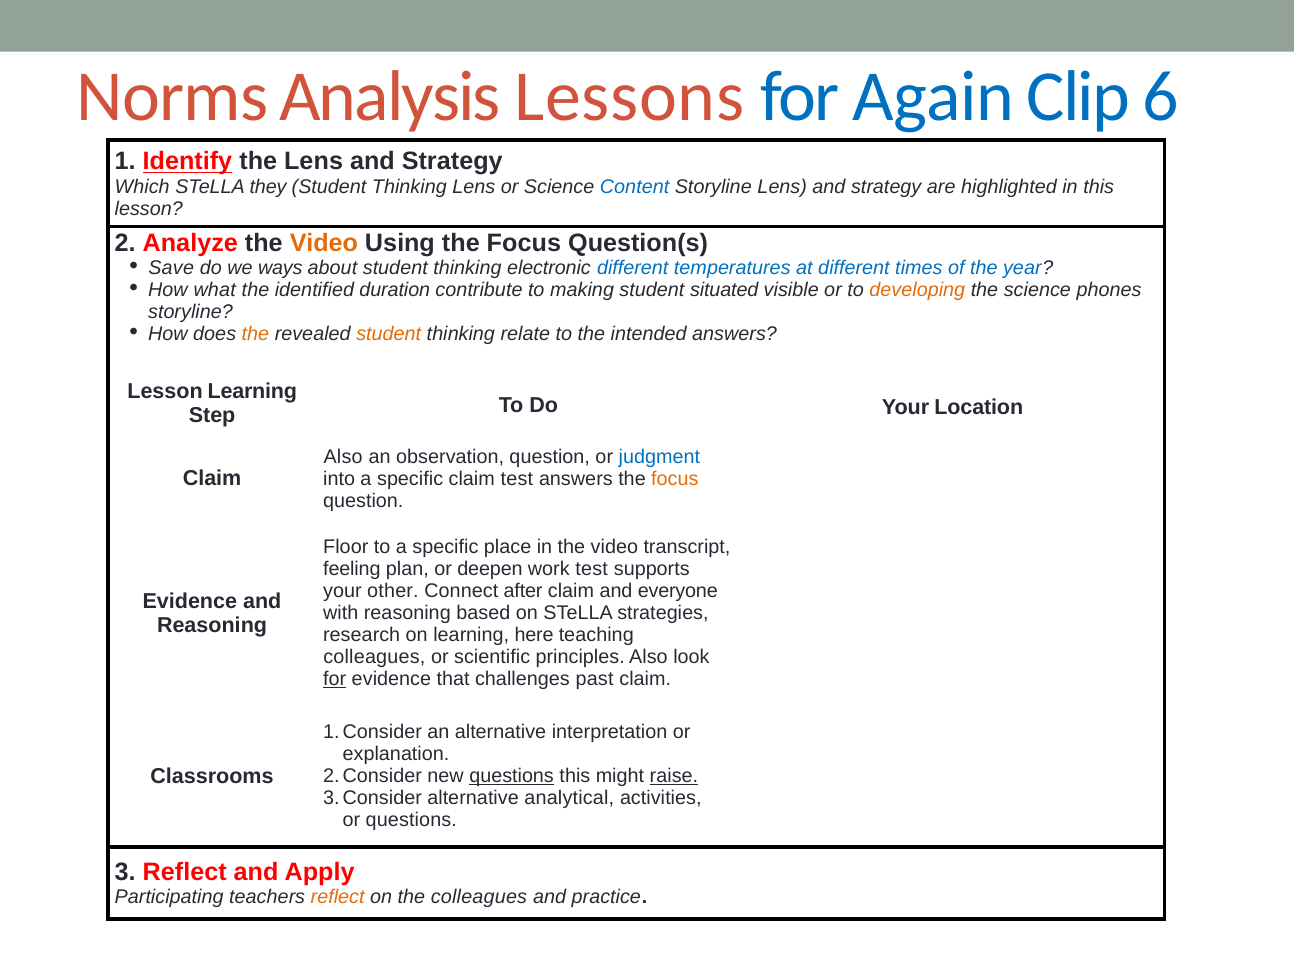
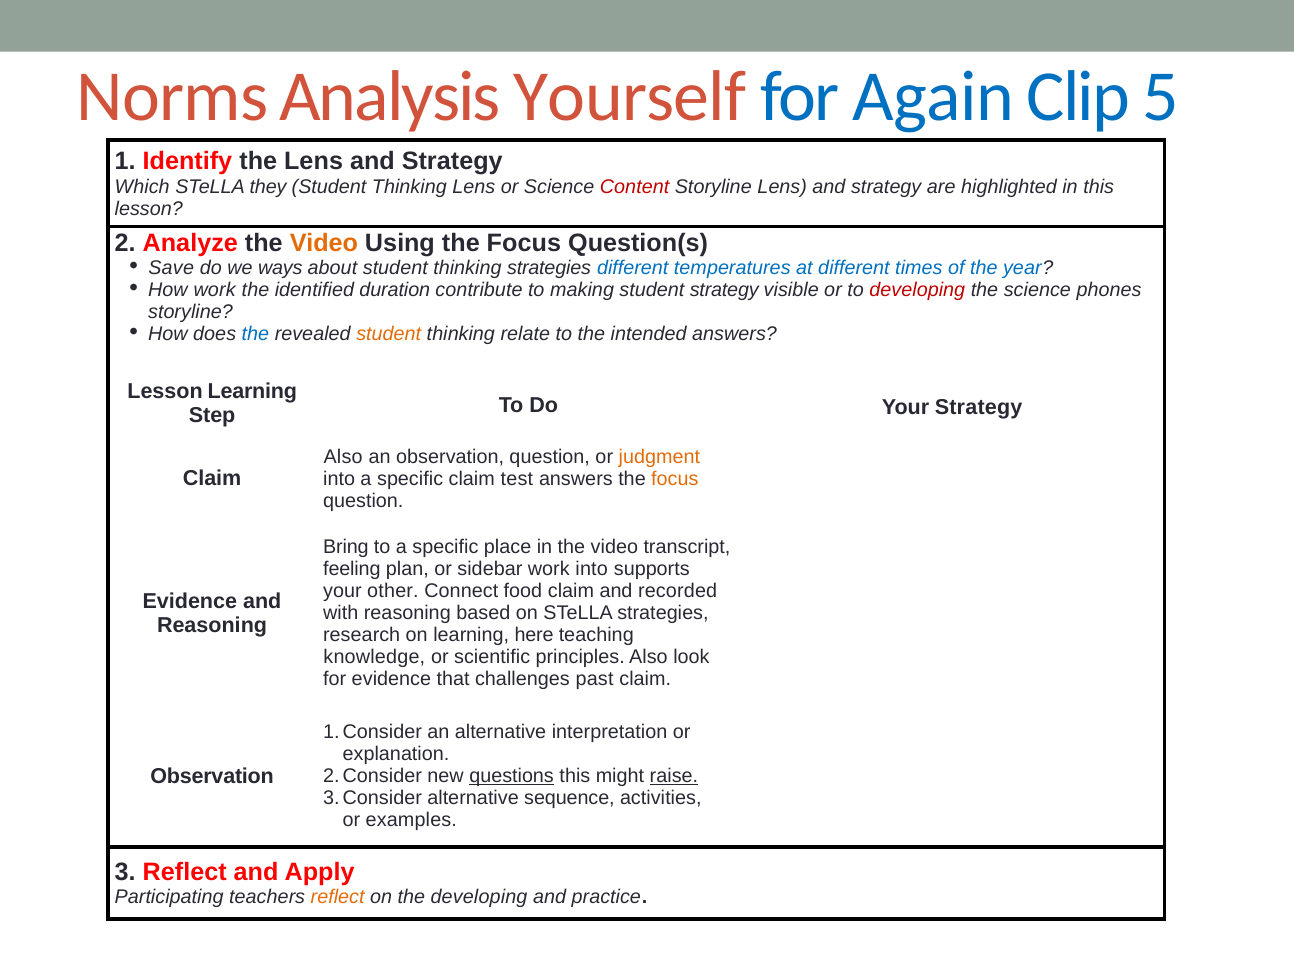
Lessons: Lessons -> Yourself
6: 6 -> 5
Identify underline: present -> none
Content colour: blue -> red
thinking electronic: electronic -> strategies
How what: what -> work
student situated: situated -> strategy
developing at (917, 290) colour: orange -> red
the at (255, 334) colour: orange -> blue
Your Location: Location -> Strategy
judgment colour: blue -> orange
Floor: Floor -> Bring
deepen: deepen -> sidebar
work test: test -> into
after: after -> food
everyone: everyone -> recorded
colleagues at (374, 658): colleagues -> knowledge
for at (335, 680) underline: present -> none
Classrooms at (212, 776): Classrooms -> Observation
analytical: analytical -> sequence
or questions: questions -> examples
the colleagues: colleagues -> developing
